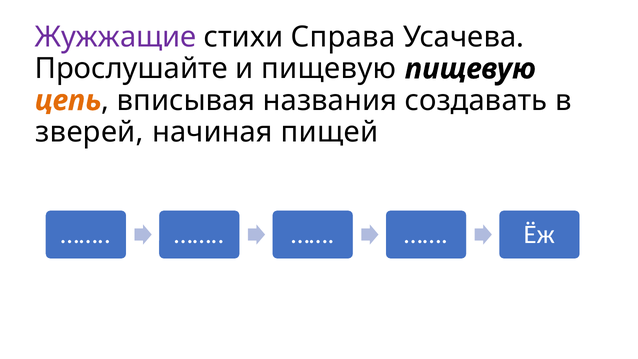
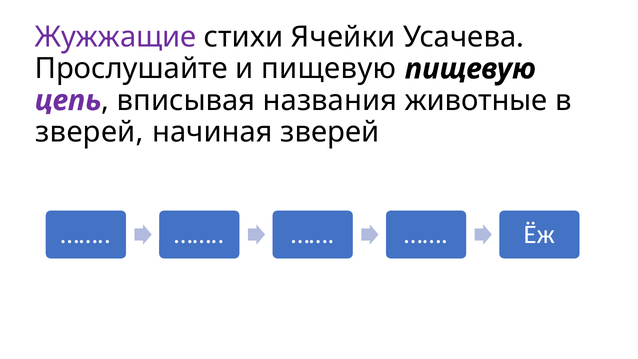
Справа: Справа -> Ячейки
цепь colour: orange -> purple
создавать: создавать -> животные
начиная пищей: пищей -> зверей
